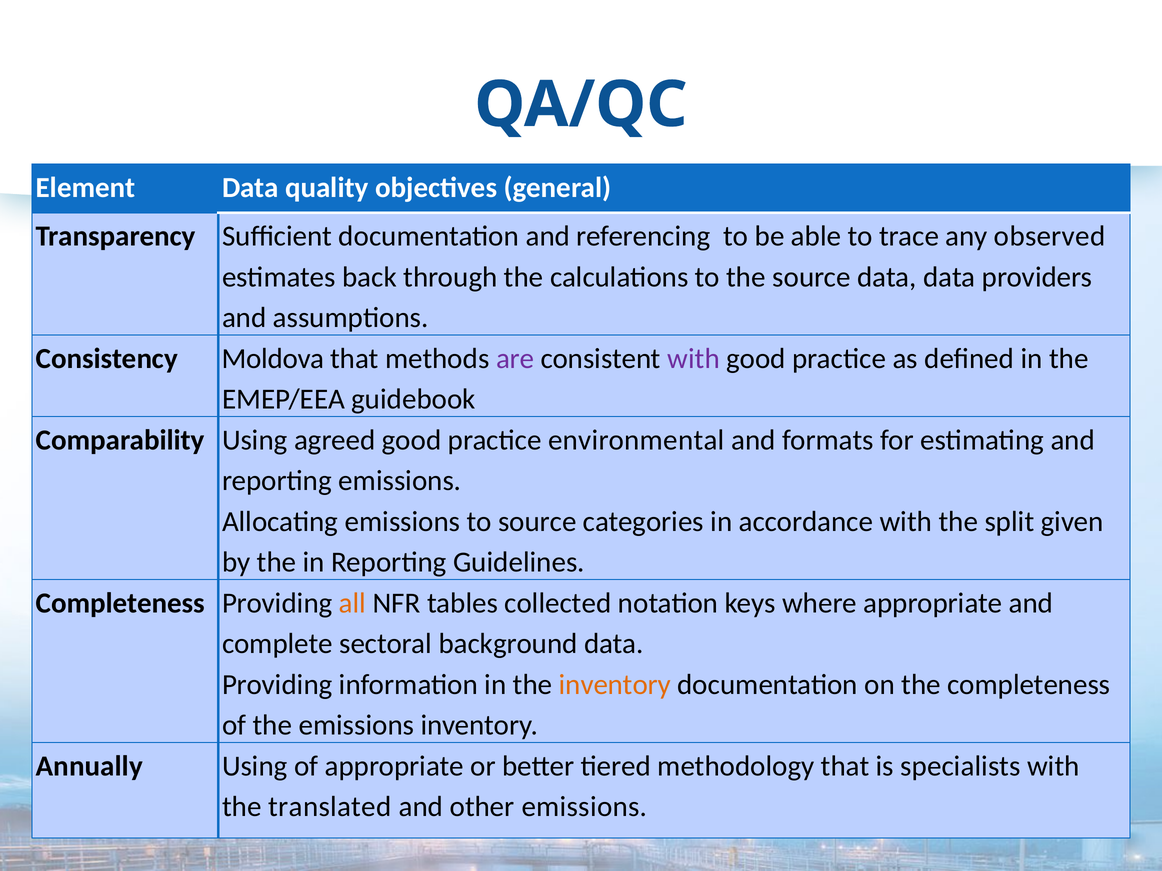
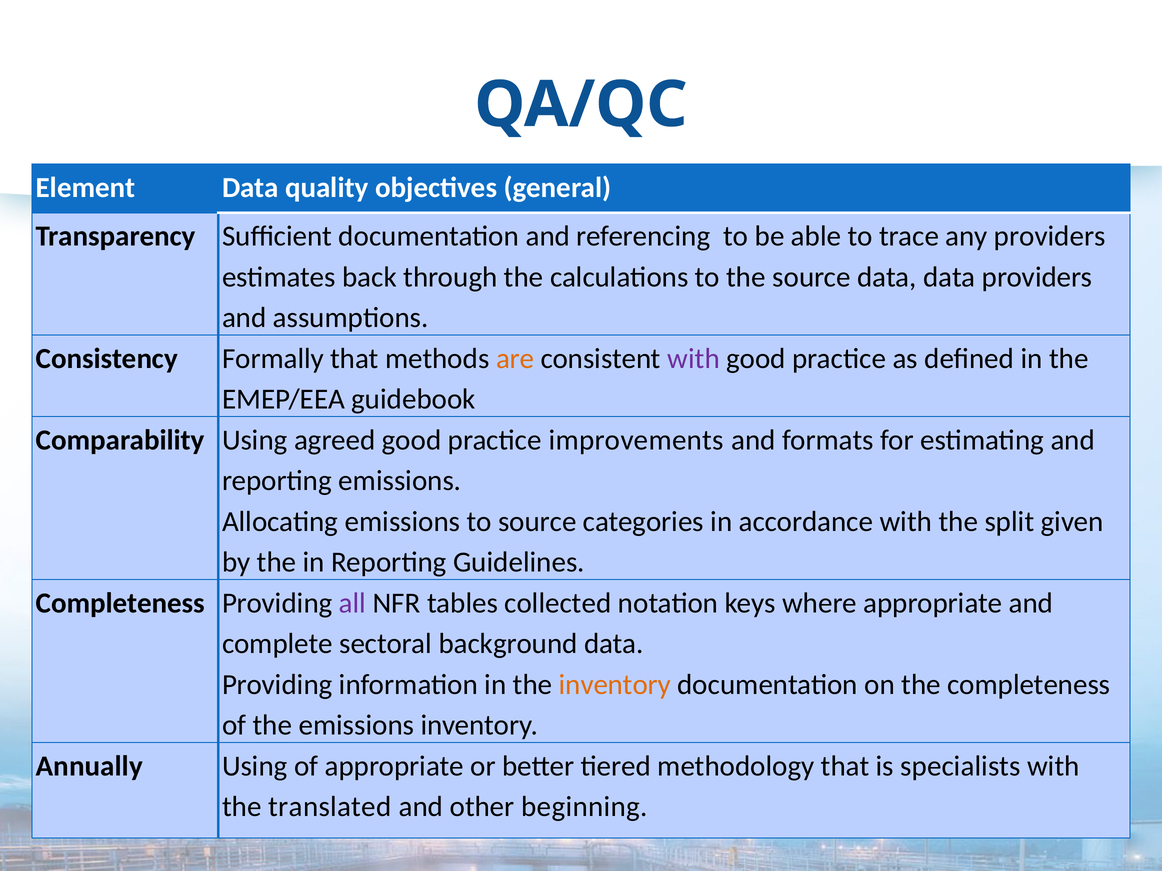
any observed: observed -> providers
Moldova: Moldova -> Formally
are colour: purple -> orange
environmental: environmental -> improvements
all colour: orange -> purple
other emissions: emissions -> beginning
